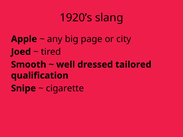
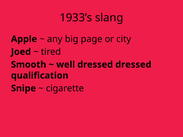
1920’s: 1920’s -> 1933’s
dressed tailored: tailored -> dressed
